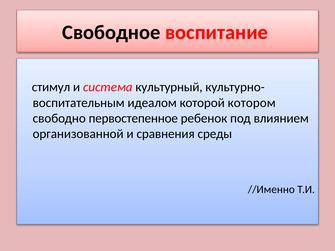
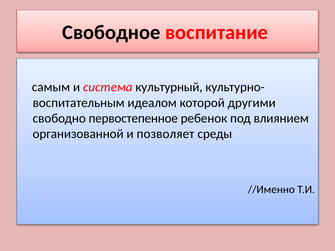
стимул: стимул -> самым
котором: котором -> другими
сравнения: сравнения -> позволяет
